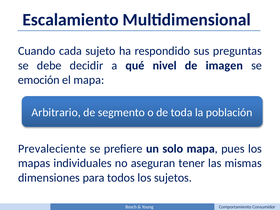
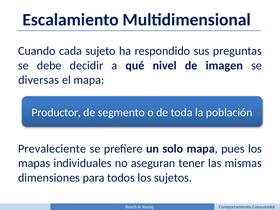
emoción: emoción -> diversas
Arbitrario: Arbitrario -> Productor
